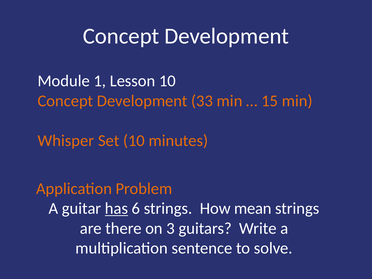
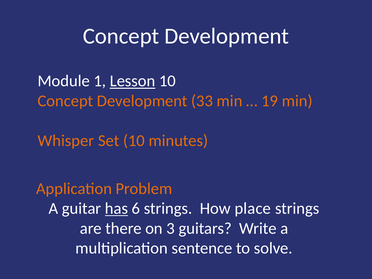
Lesson underline: none -> present
15: 15 -> 19
mean: mean -> place
